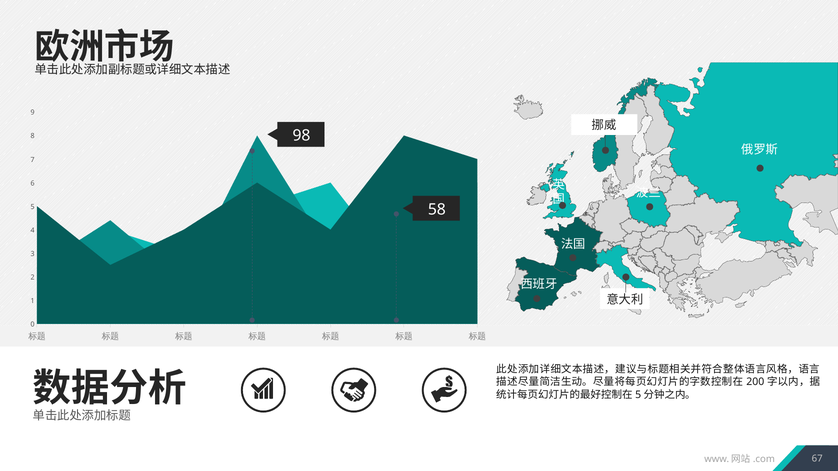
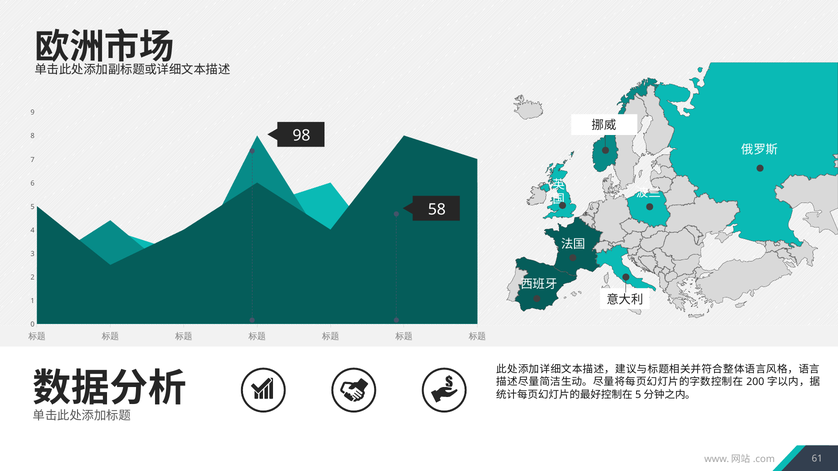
67: 67 -> 61
